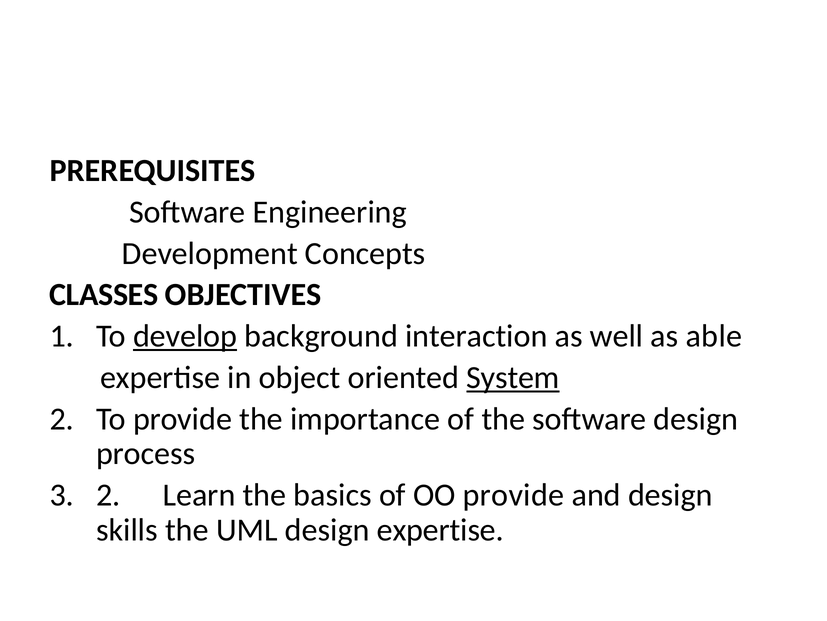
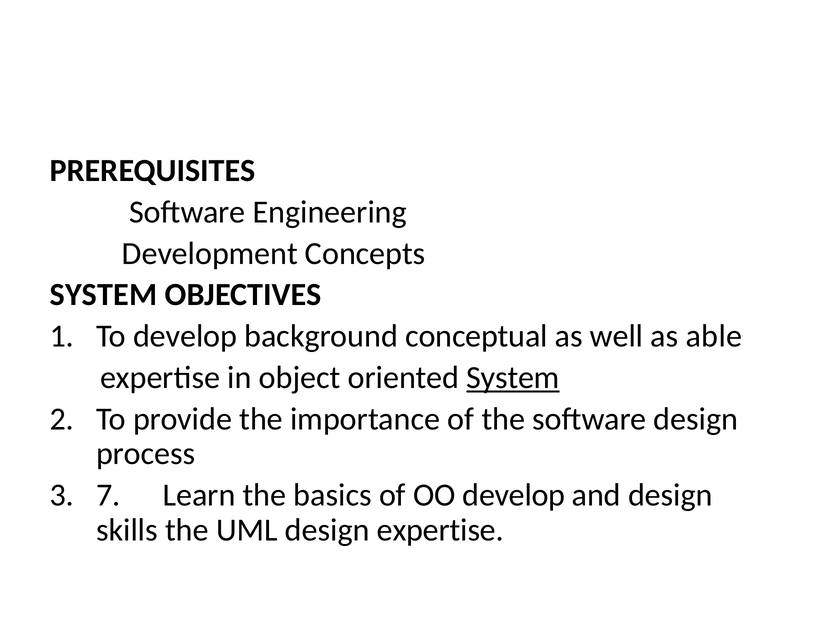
CLASSES at (104, 294): CLASSES -> SYSTEM
develop at (185, 336) underline: present -> none
interaction: interaction -> conceptual
3 2: 2 -> 7
OO provide: provide -> develop
